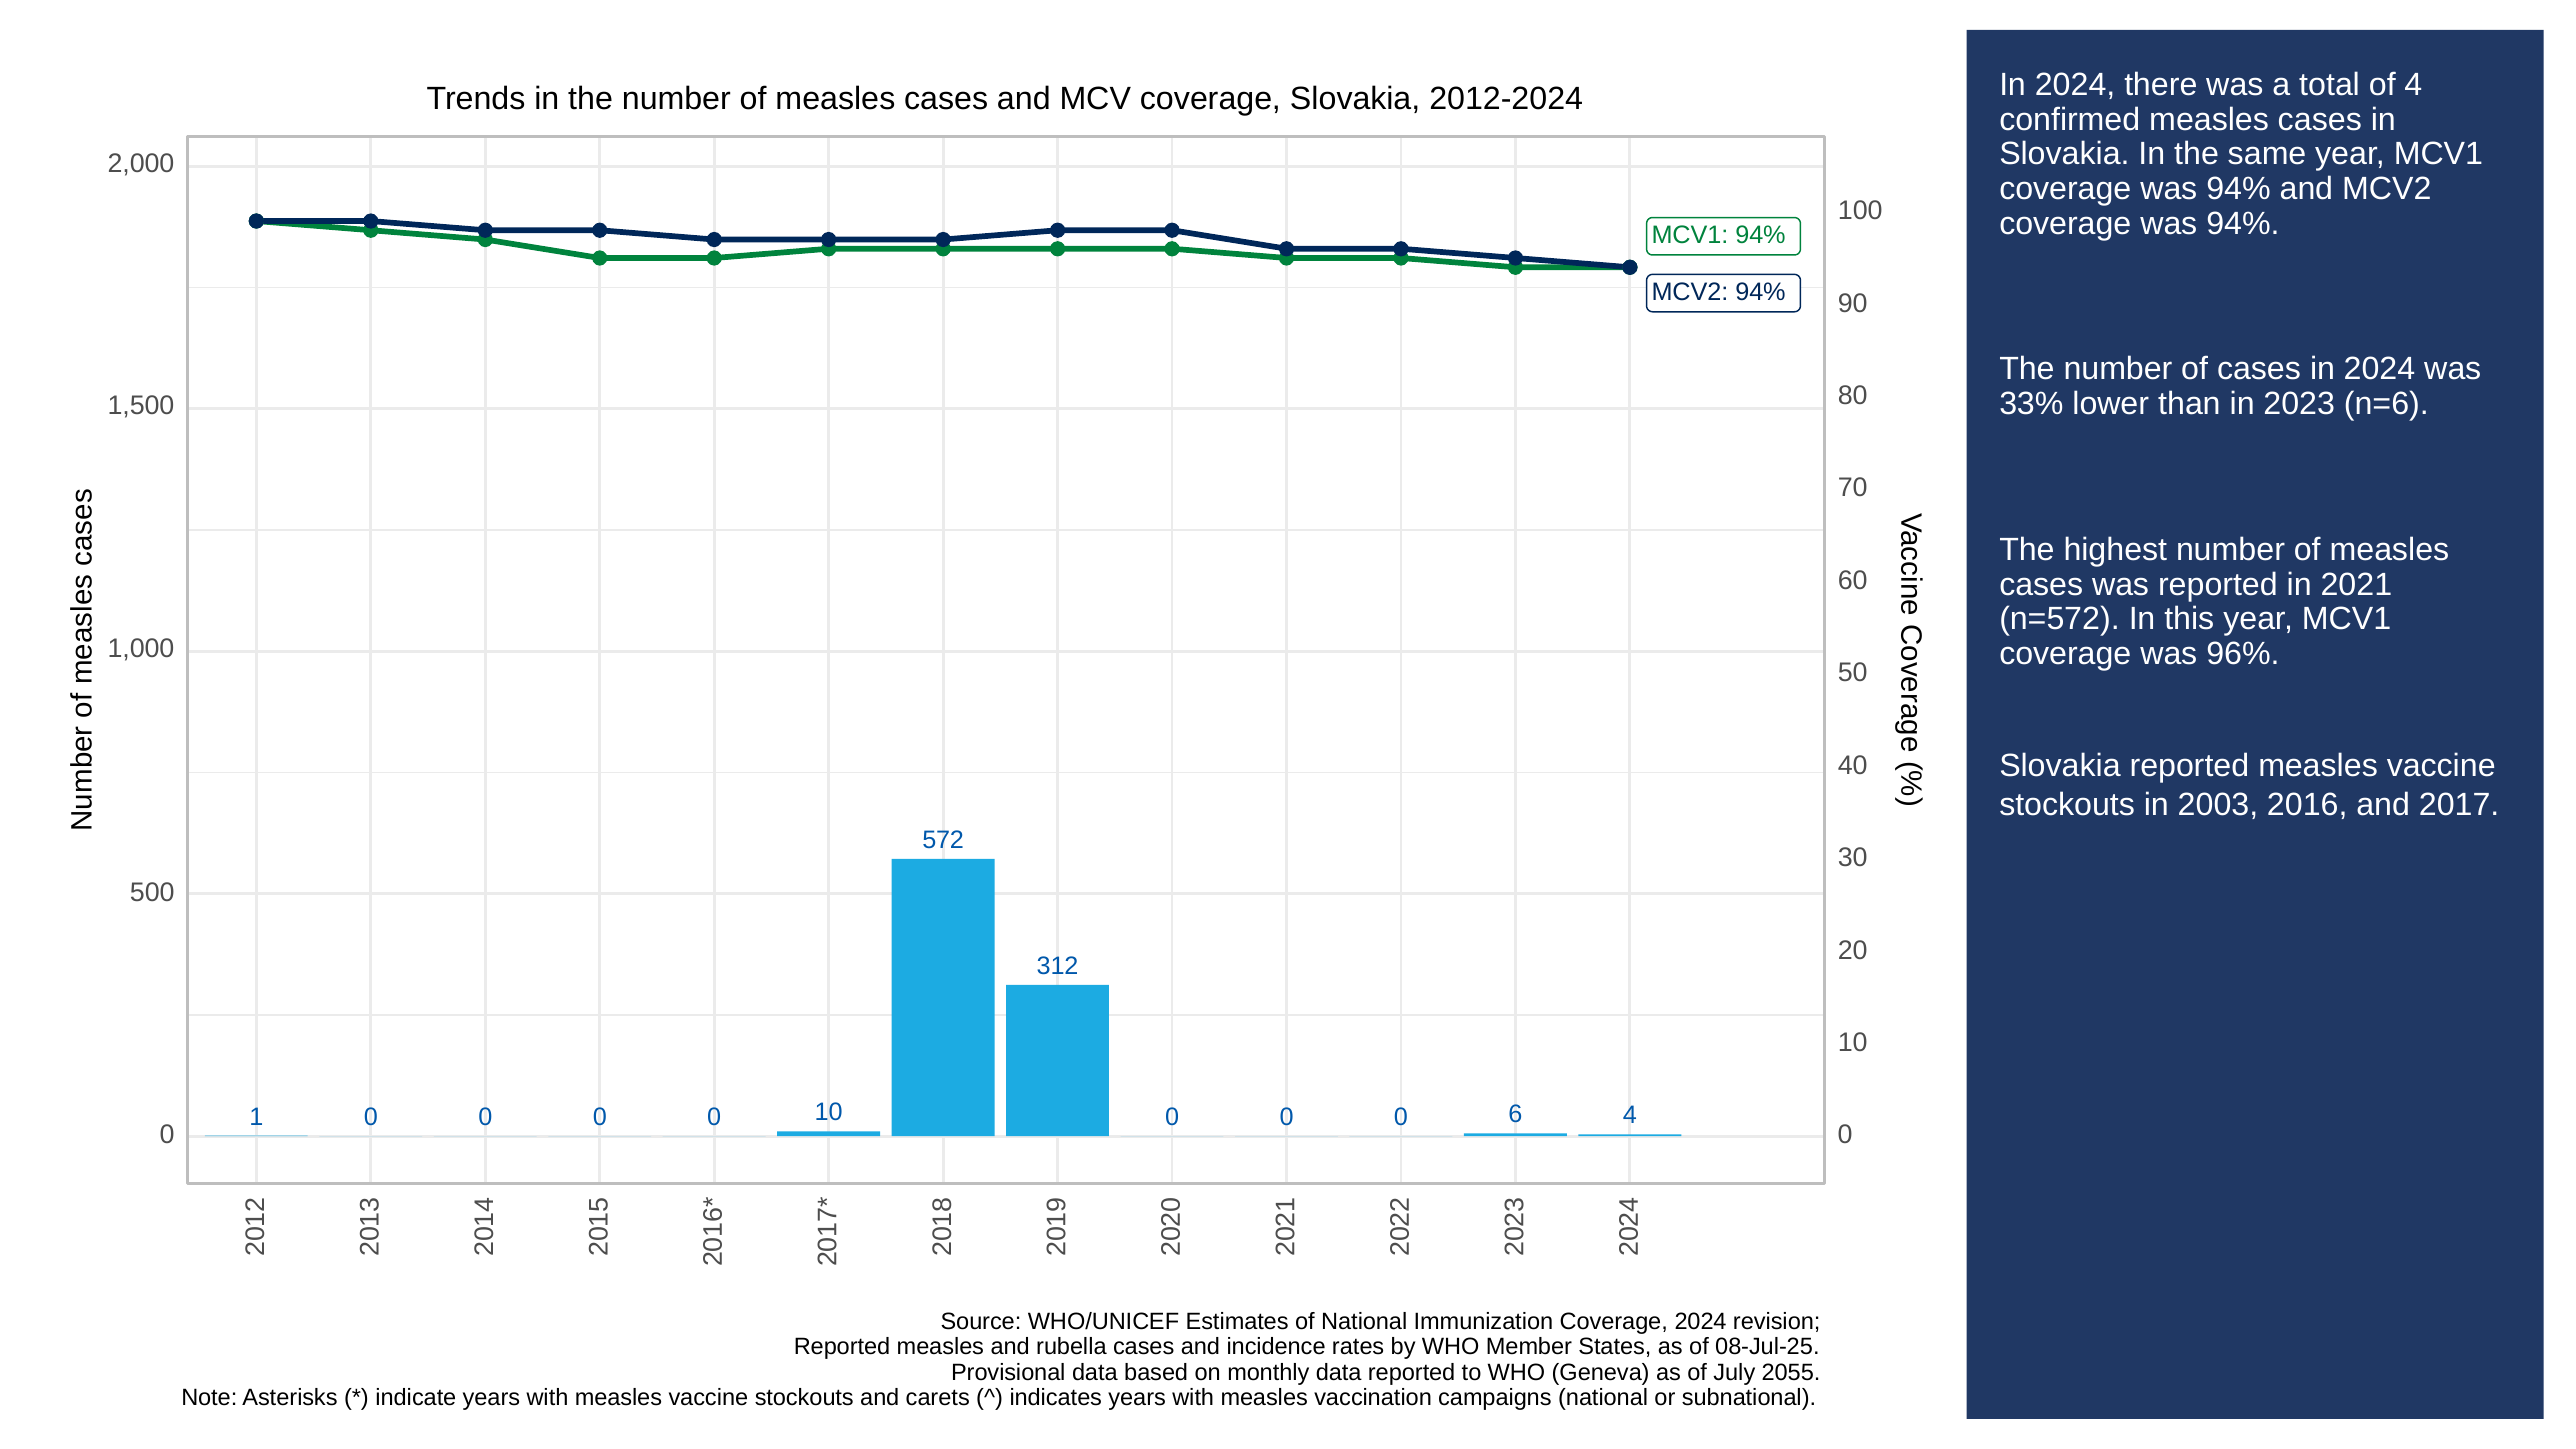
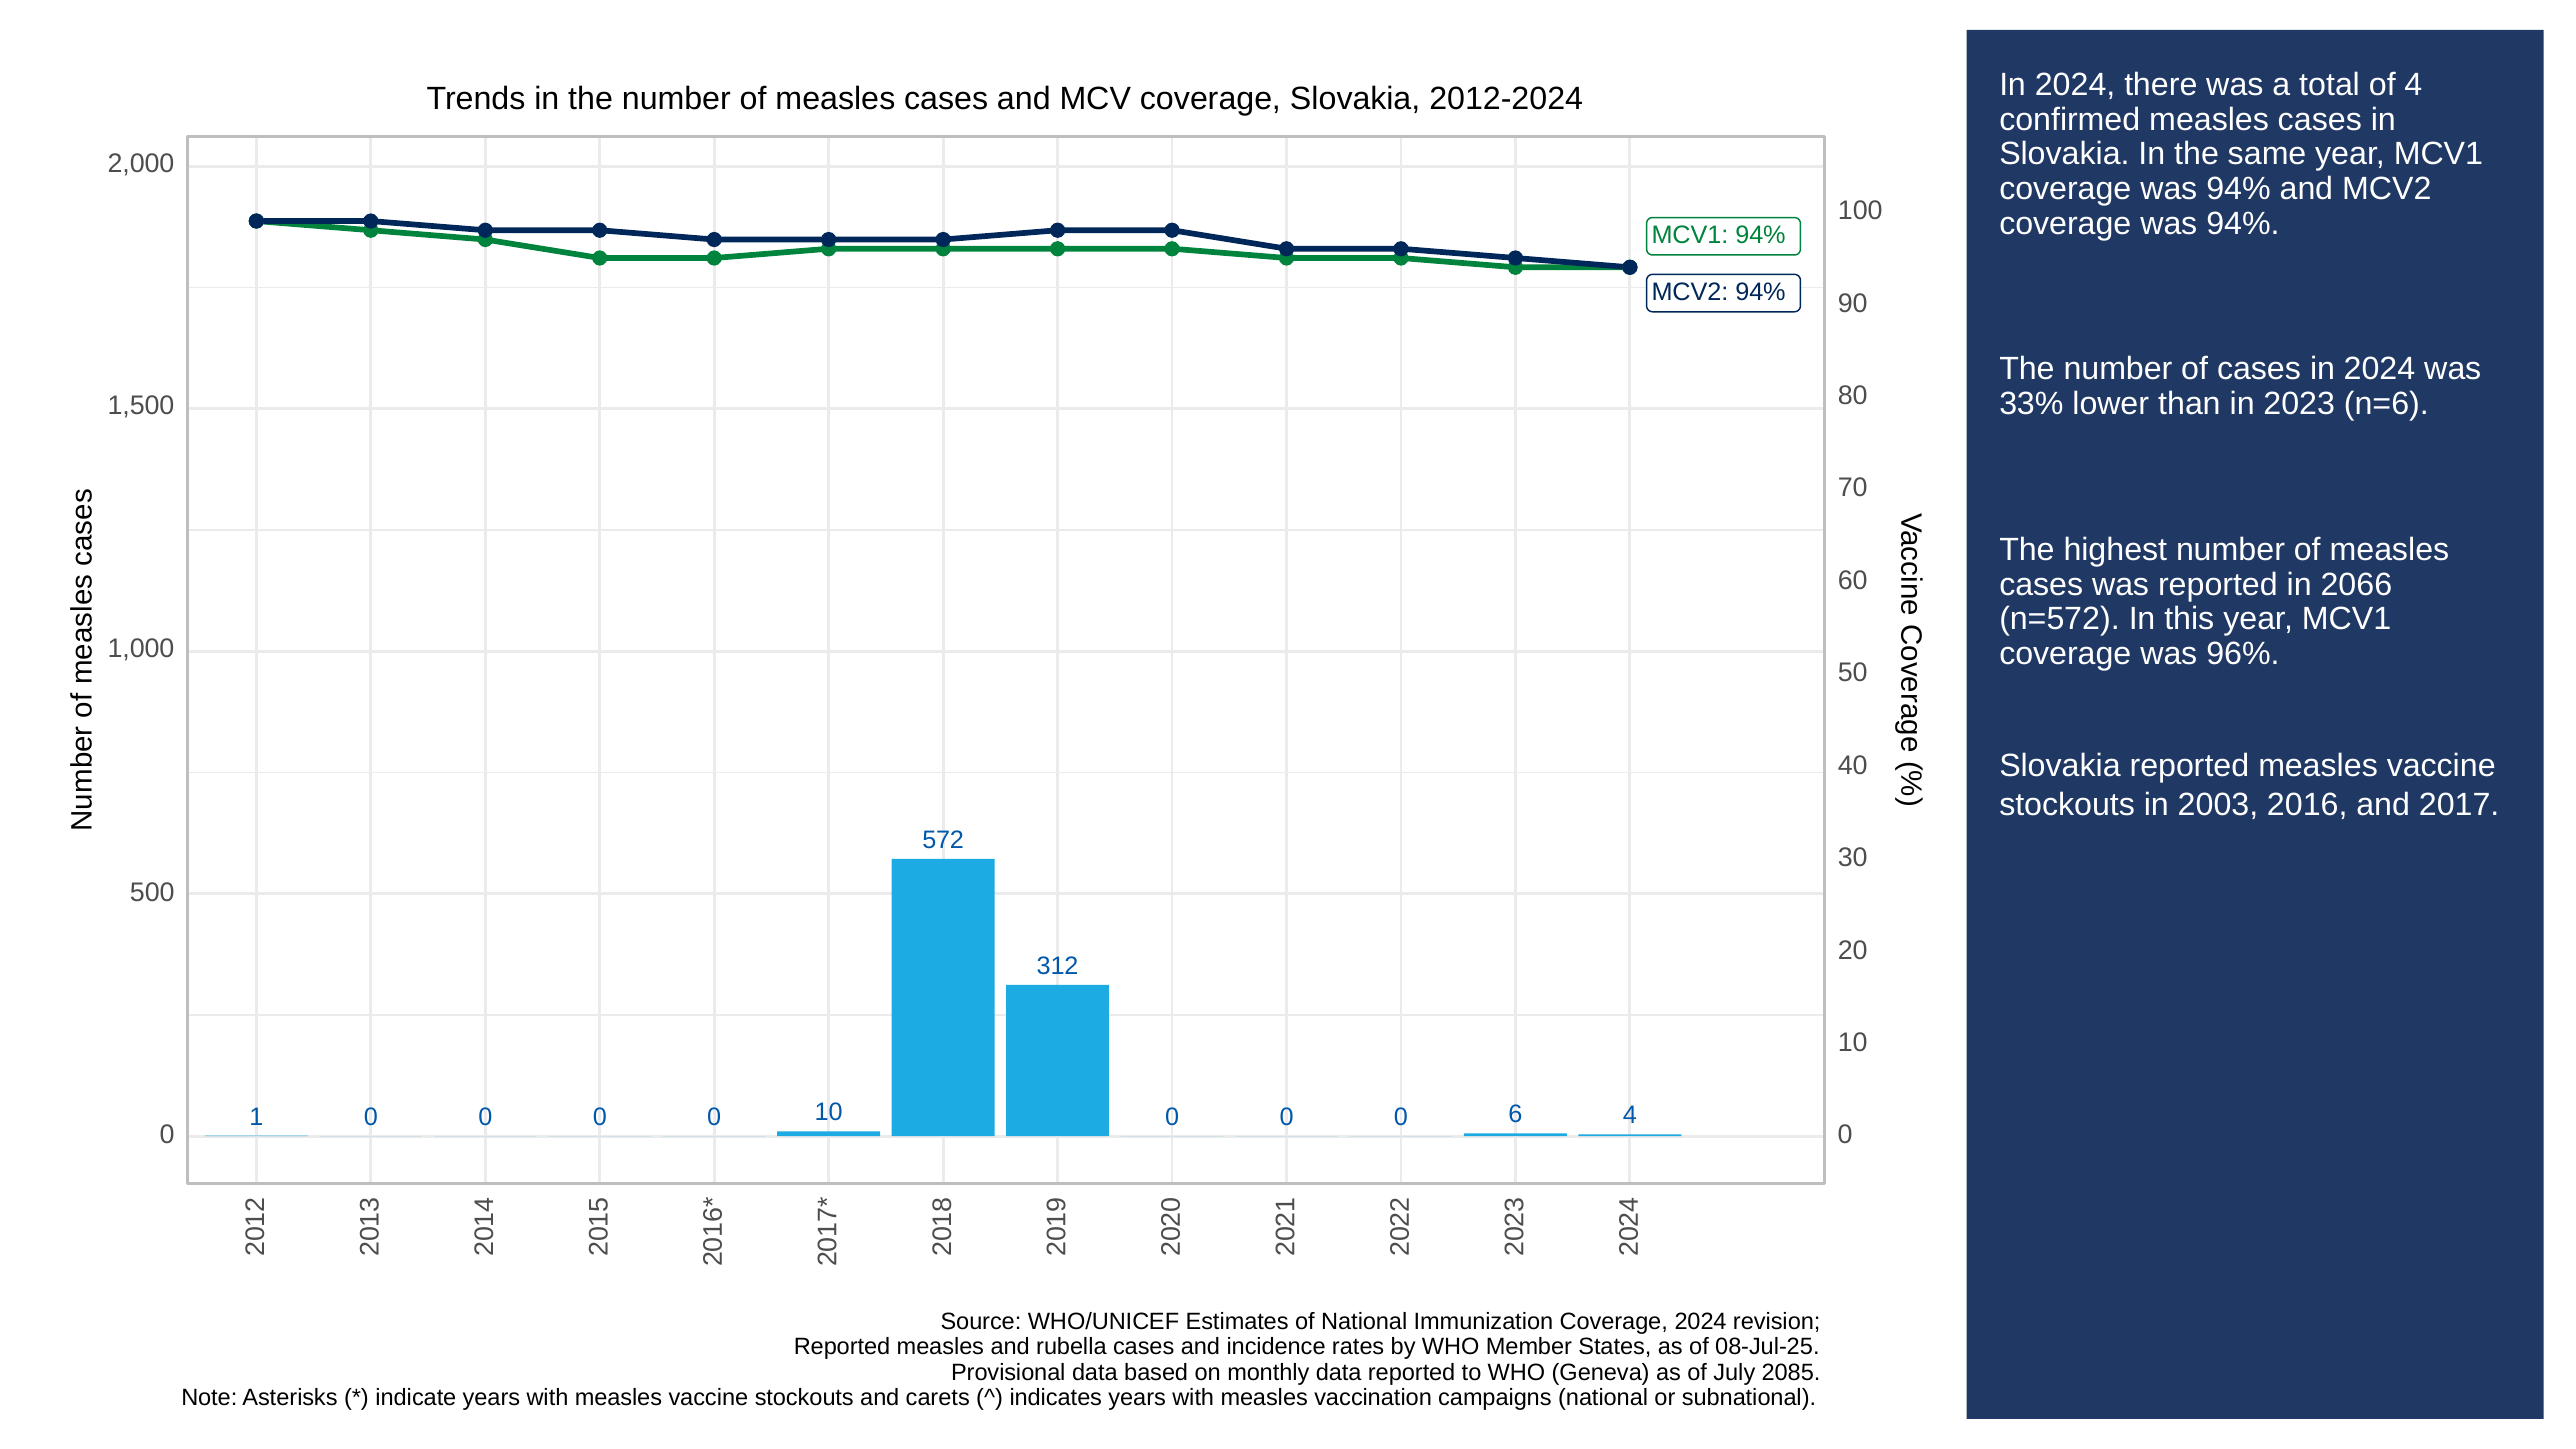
2021: 2021 -> 2066
2055: 2055 -> 2085
